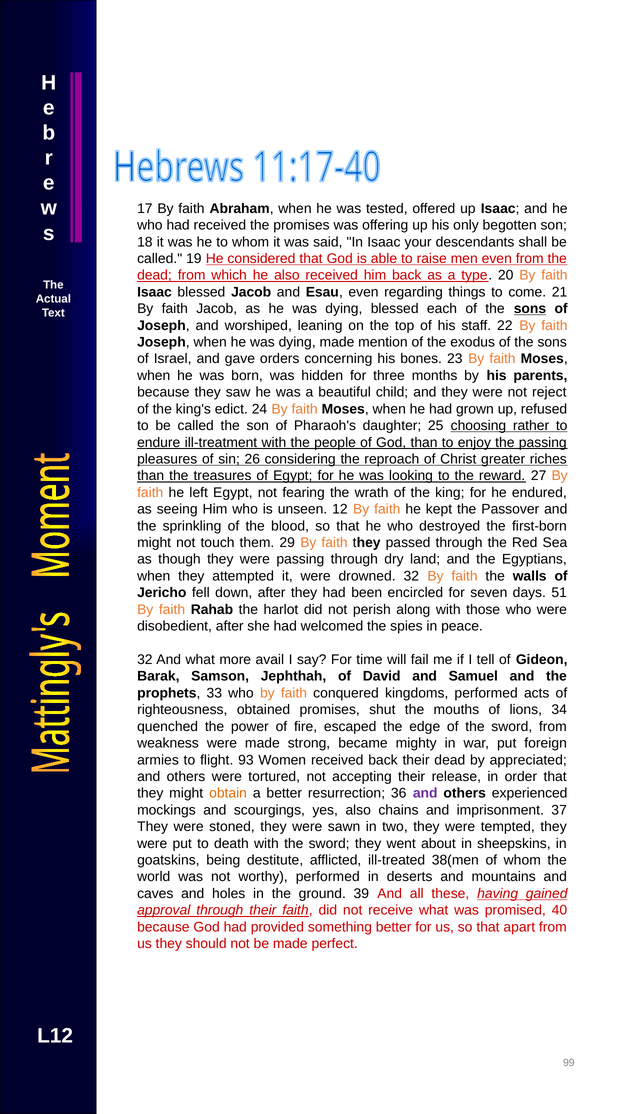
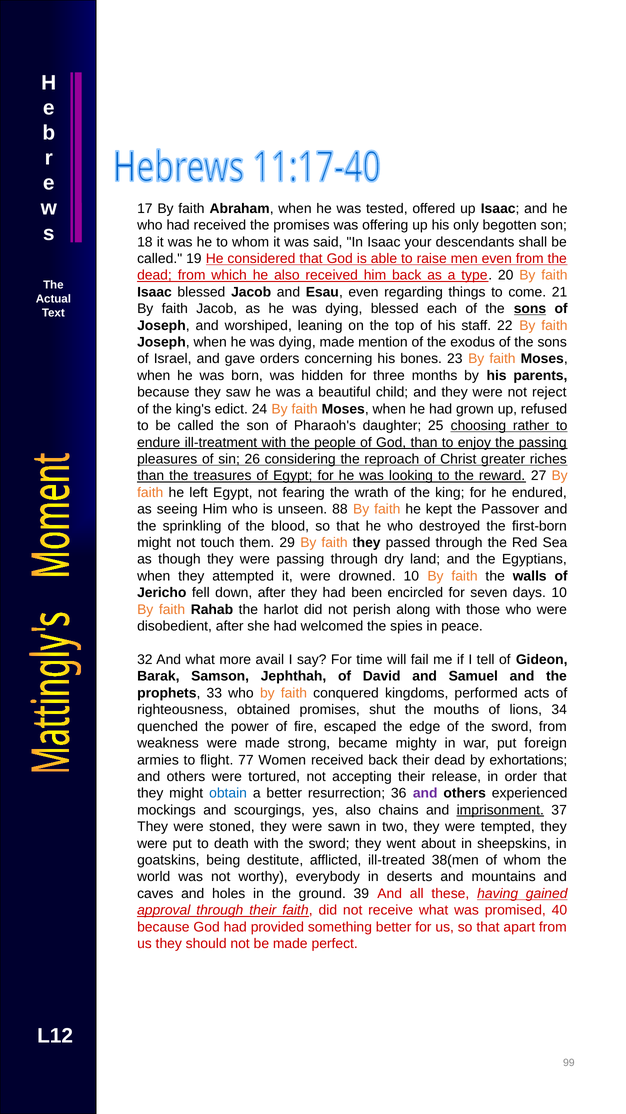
12: 12 -> 88
drowned 32: 32 -> 10
days 51: 51 -> 10
93: 93 -> 77
appreciated: appreciated -> exhortations
obtain colour: orange -> blue
imprisonment underline: none -> present
worthy performed: performed -> everybody
